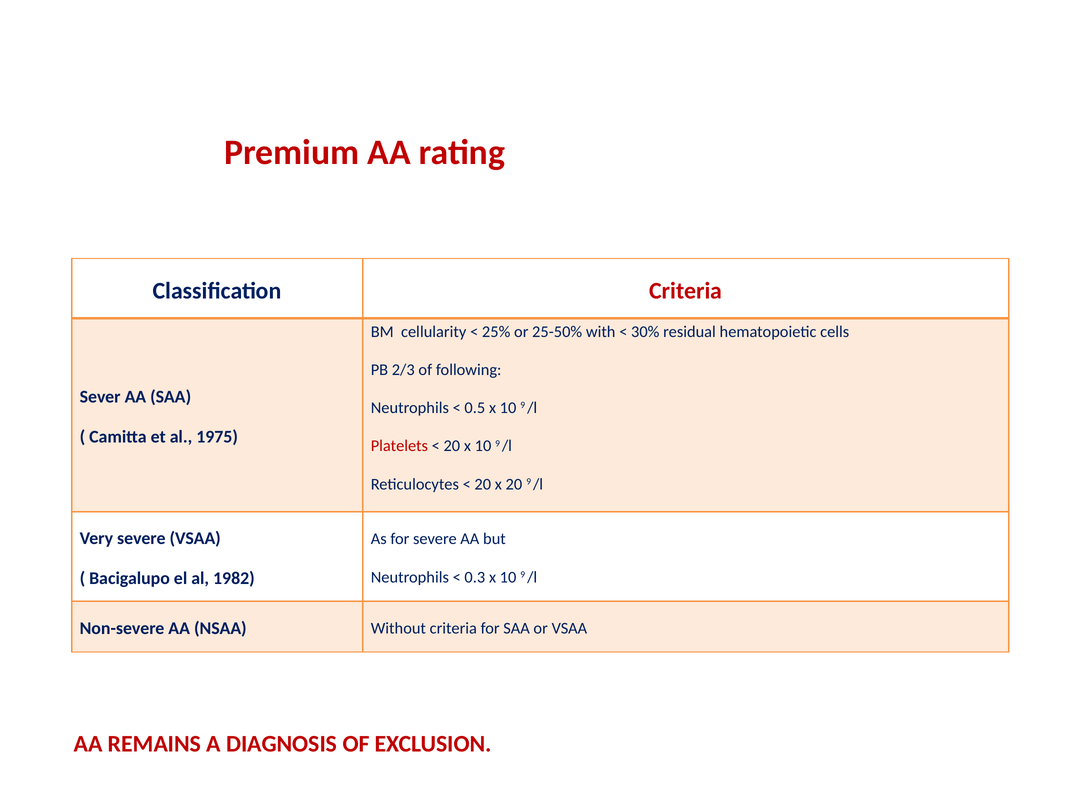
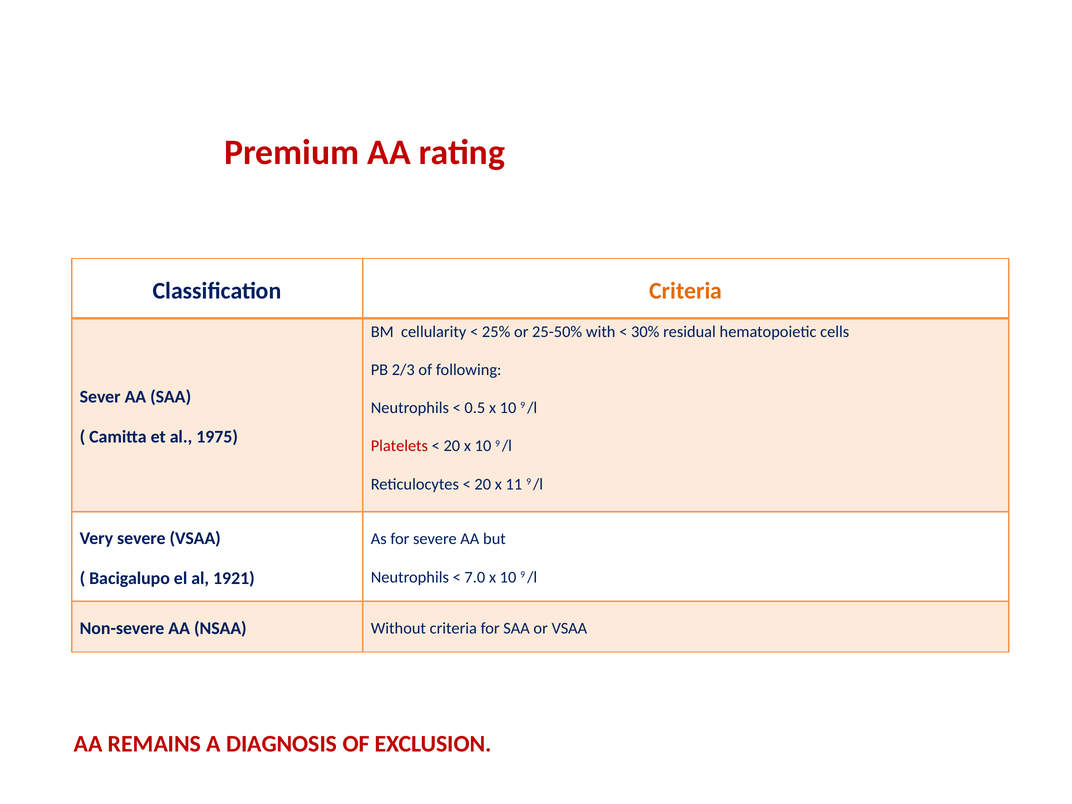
Criteria at (686, 291) colour: red -> orange
x 20: 20 -> 11
0.3: 0.3 -> 7.0
1982: 1982 -> 1921
